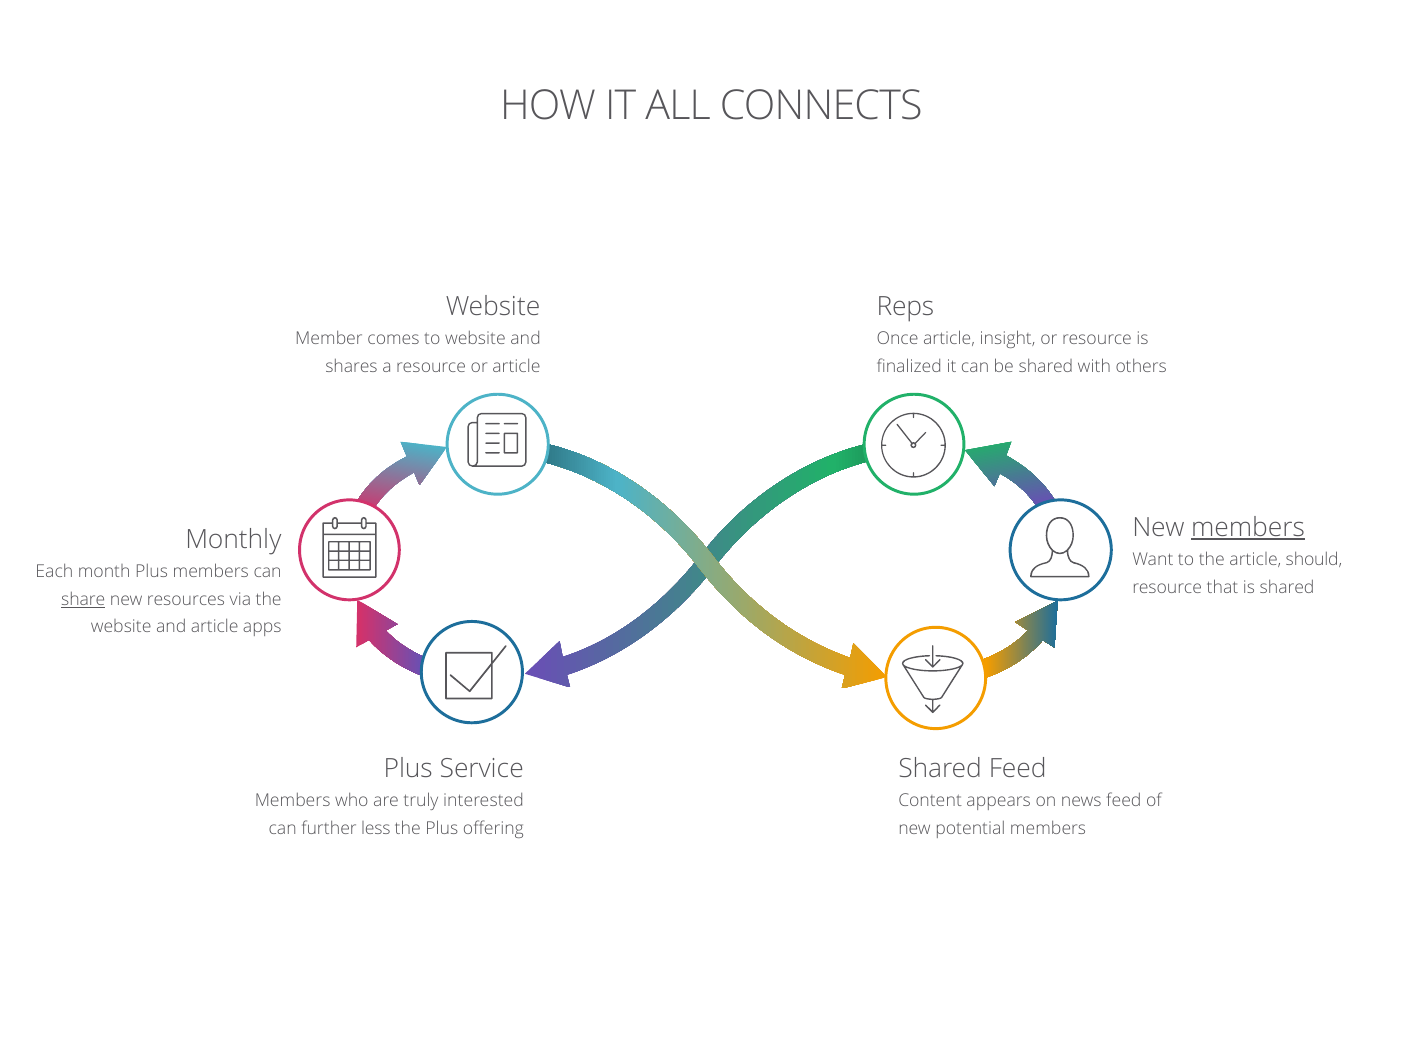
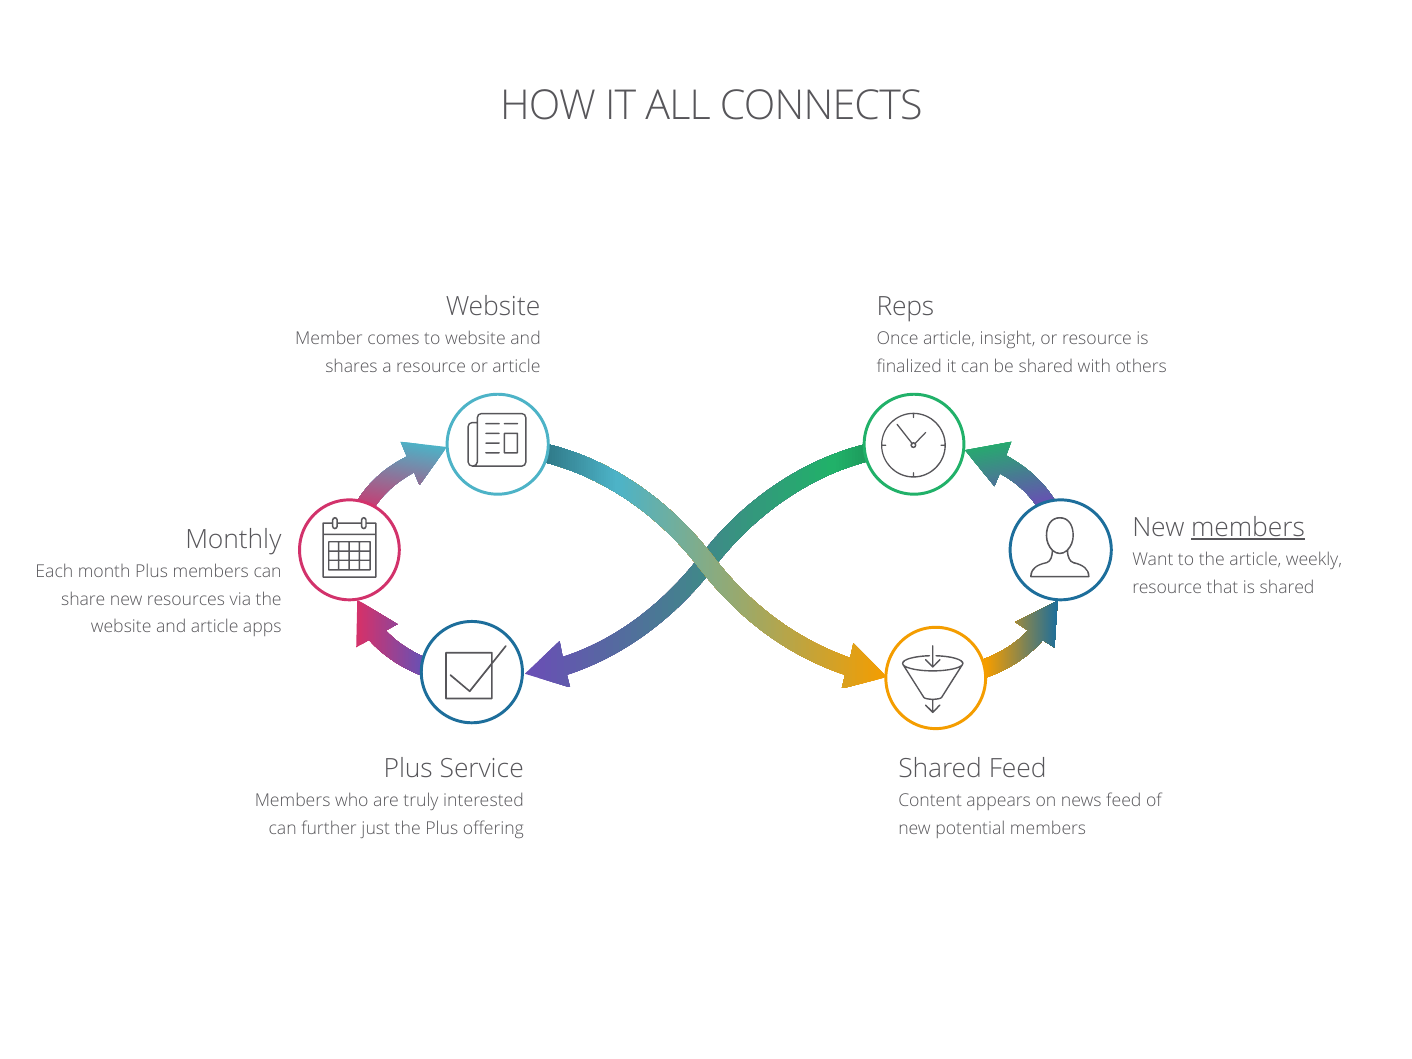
should: should -> weekly
share underline: present -> none
less: less -> just
